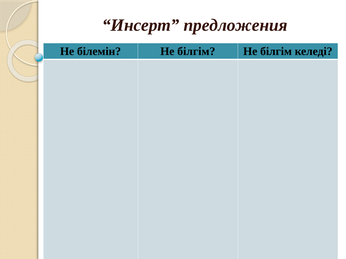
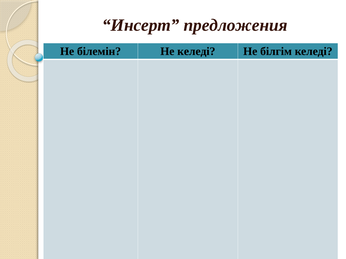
білемін Не білгім: білгім -> келеді
